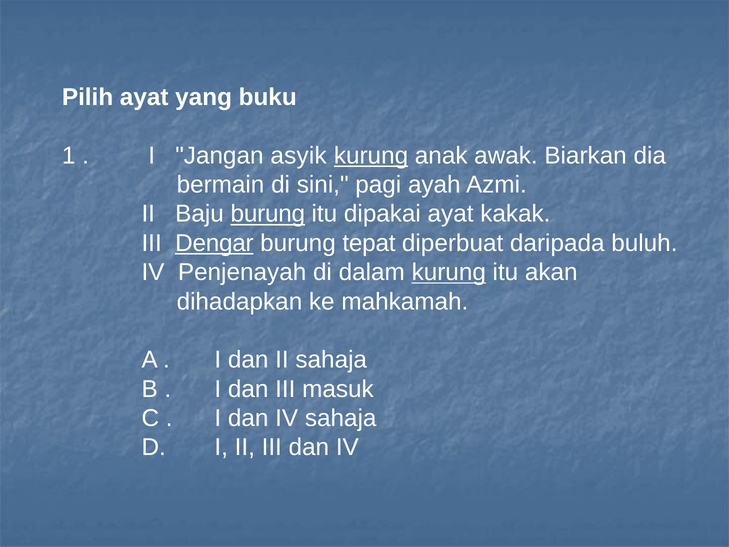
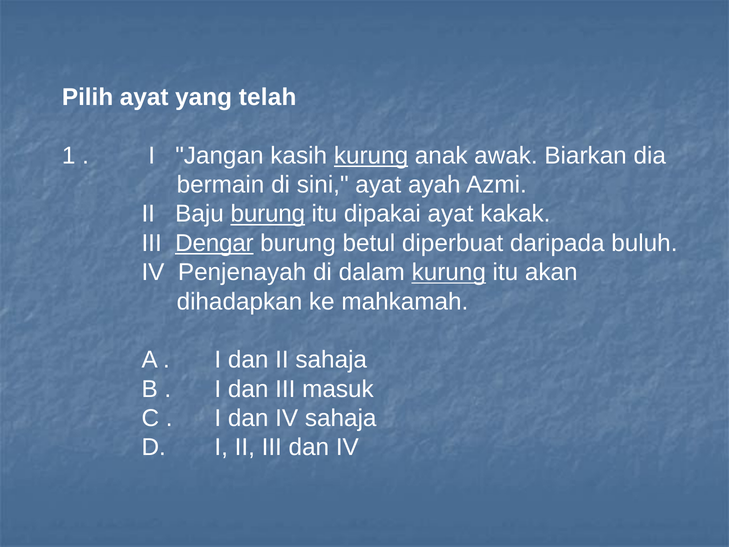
buku: buku -> telah
asyik: asyik -> kasih
sini pagi: pagi -> ayat
tepat: tepat -> betul
